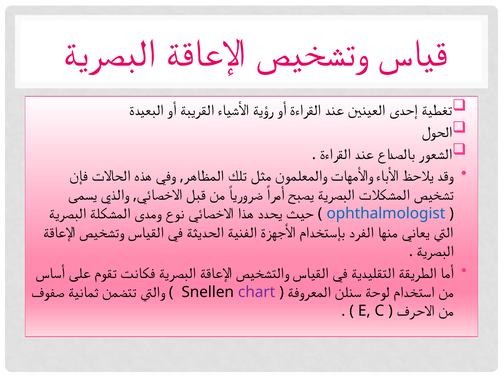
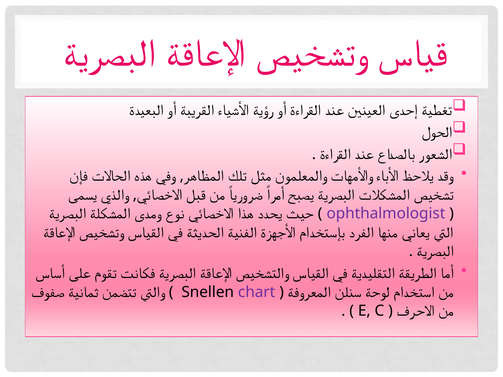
ophthalmologist colour: blue -> purple
